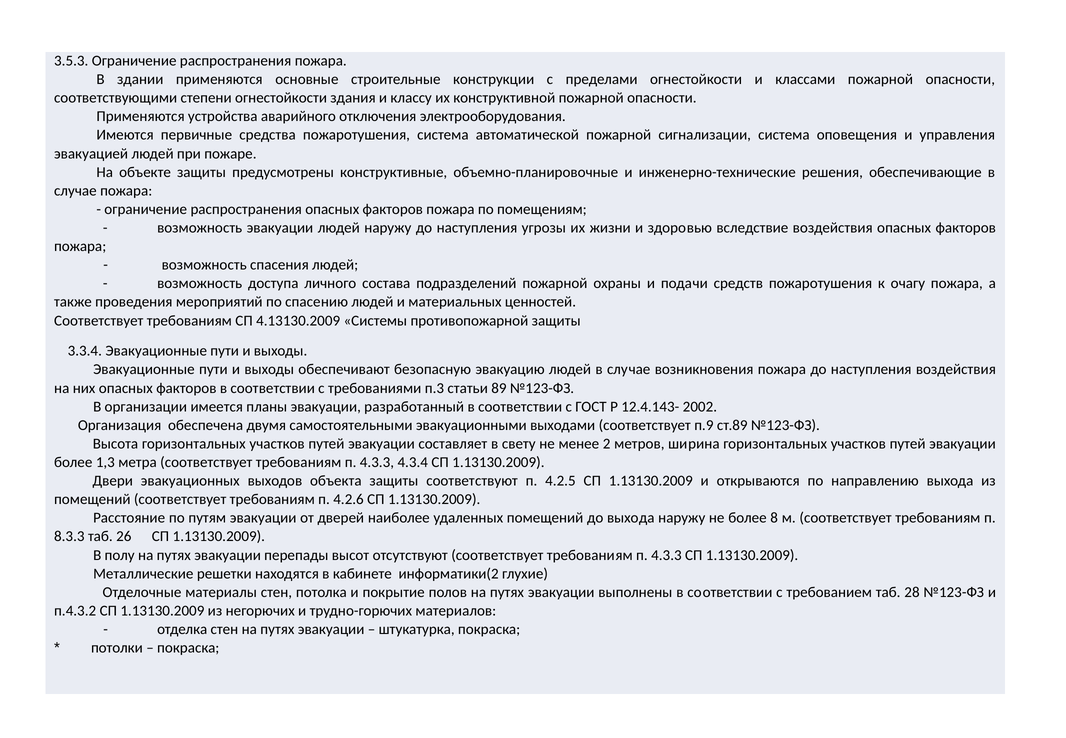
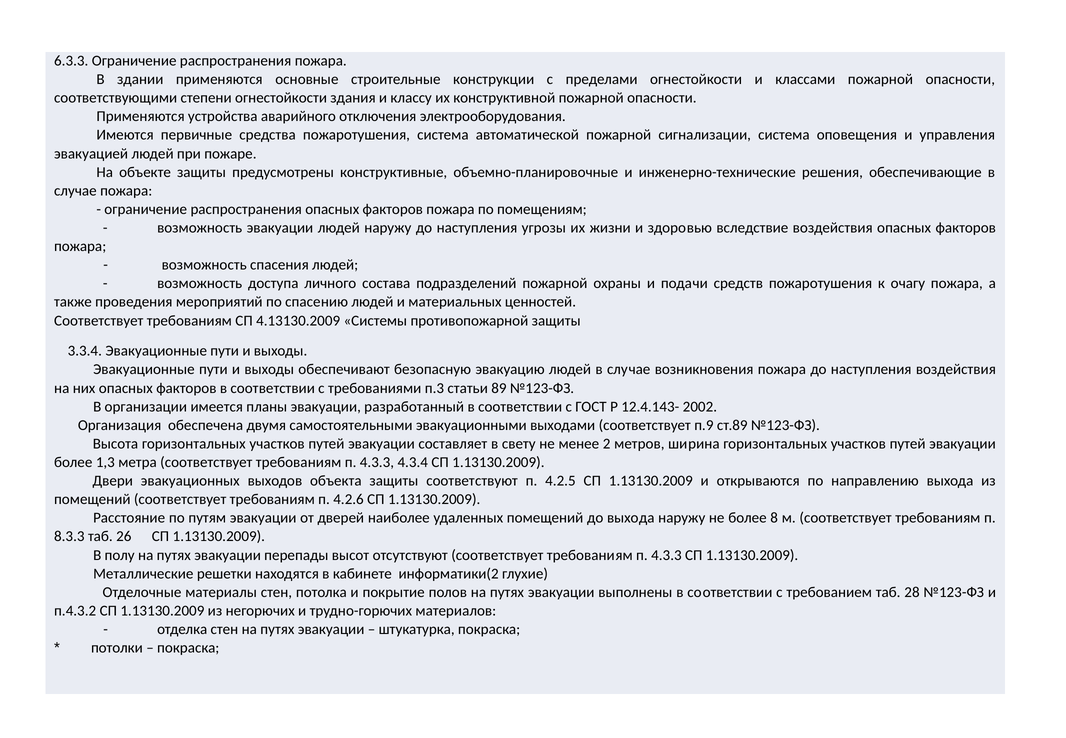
3.5.3: 3.5.3 -> 6.3.3
